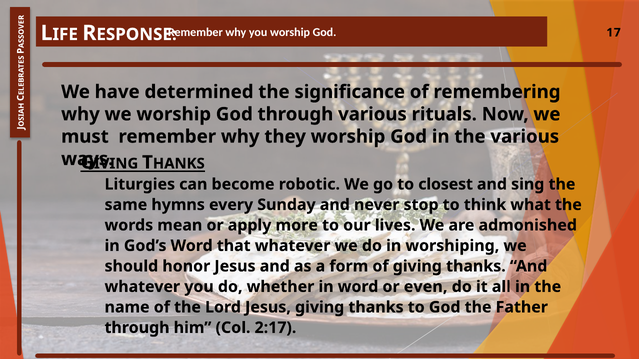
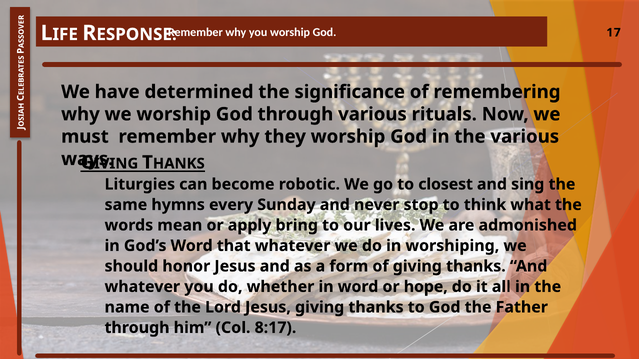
more: more -> bring
even: even -> hope
2:17: 2:17 -> 8:17
